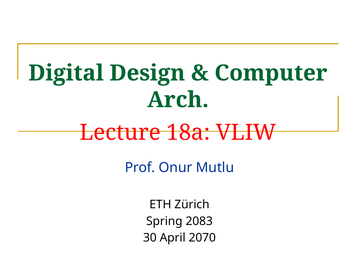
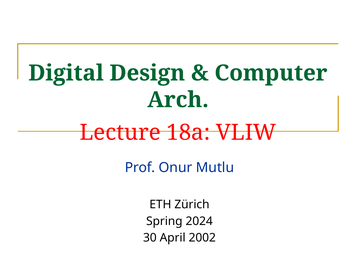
2083: 2083 -> 2024
2070: 2070 -> 2002
